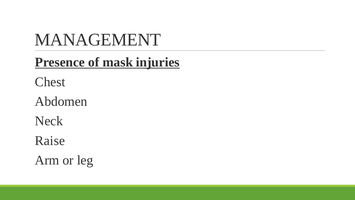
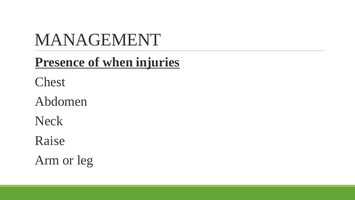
mask: mask -> when
